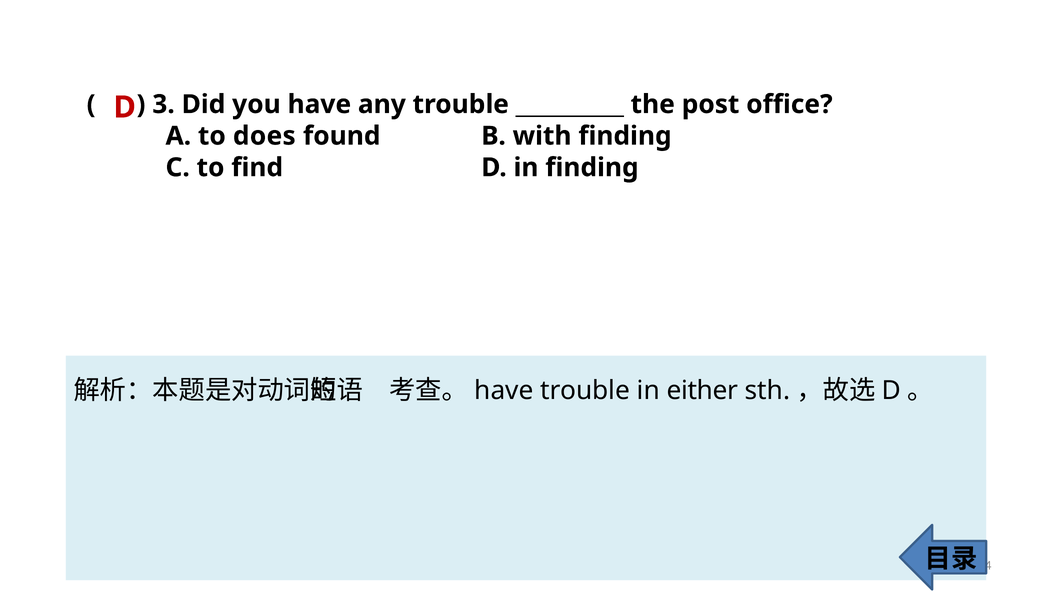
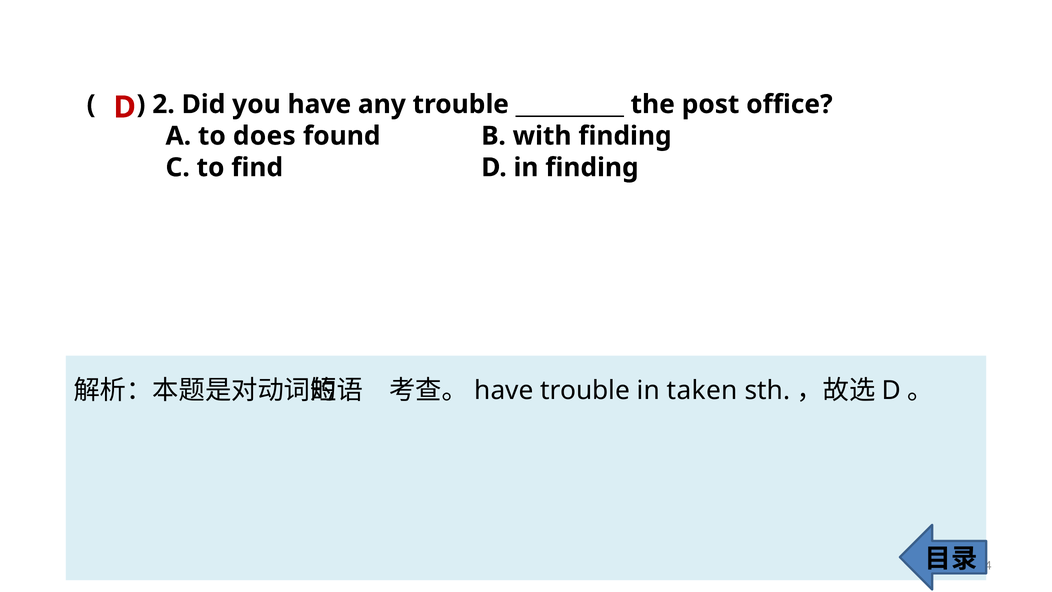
3: 3 -> 2
either: either -> taken
